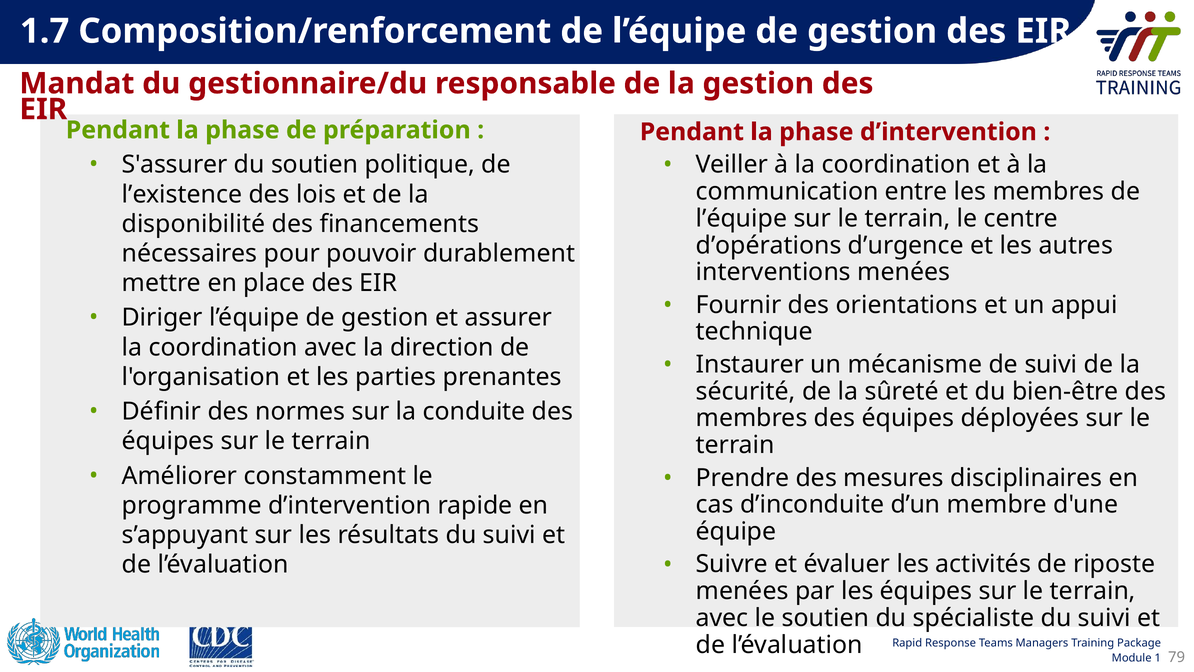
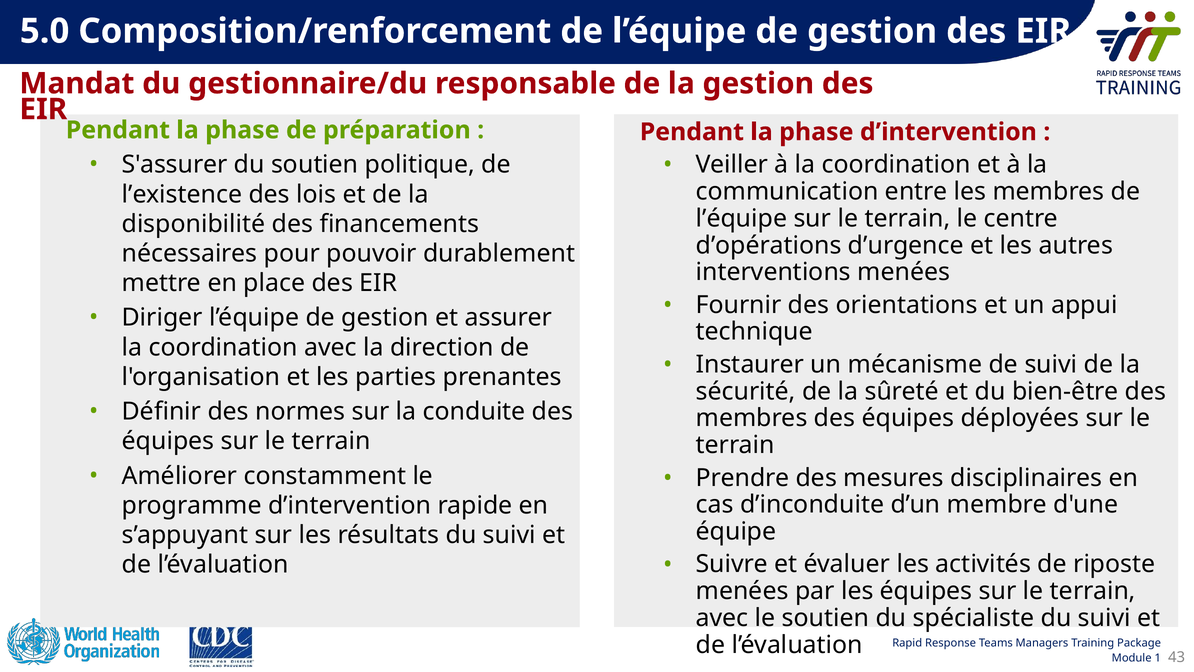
1.7: 1.7 -> 5.0
79: 79 -> 43
